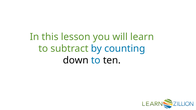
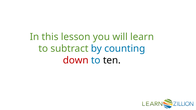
down colour: black -> red
